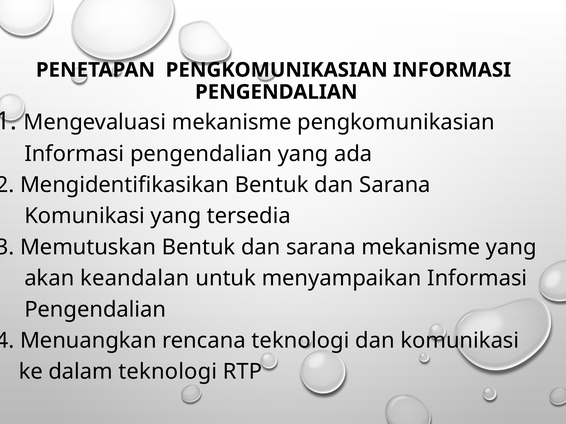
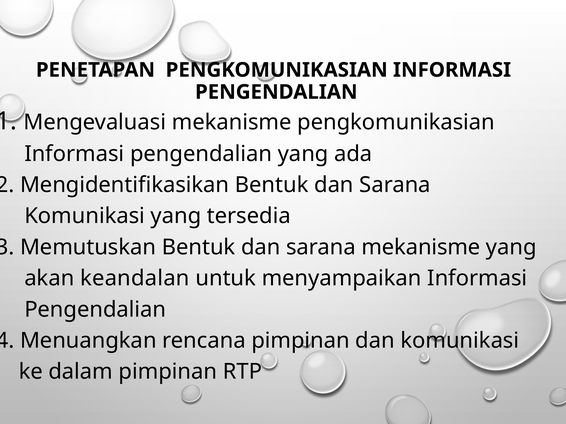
rencana teknologi: teknologi -> pimpinan
dalam teknologi: teknologi -> pimpinan
